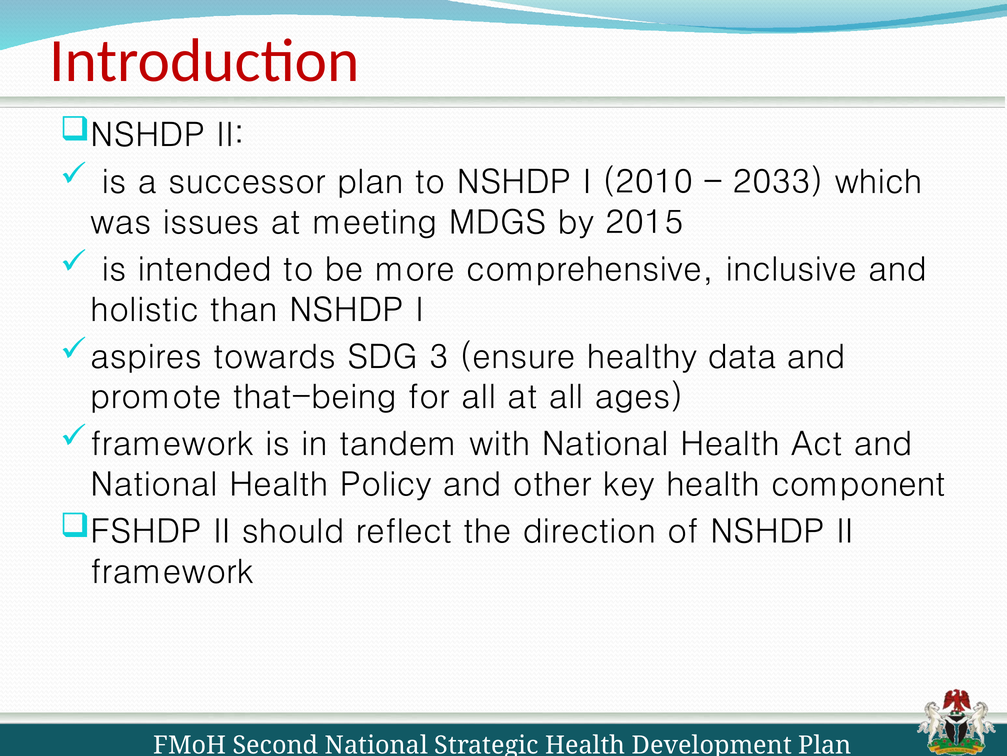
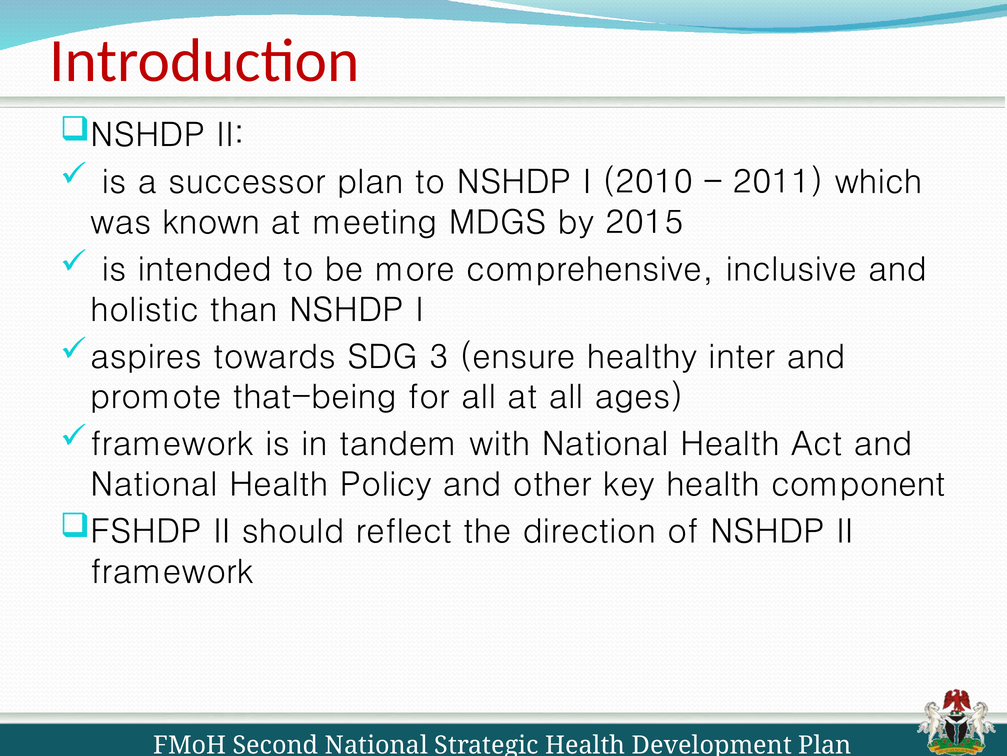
2033: 2033 -> 2011
issues: issues -> known
data: data -> inter
